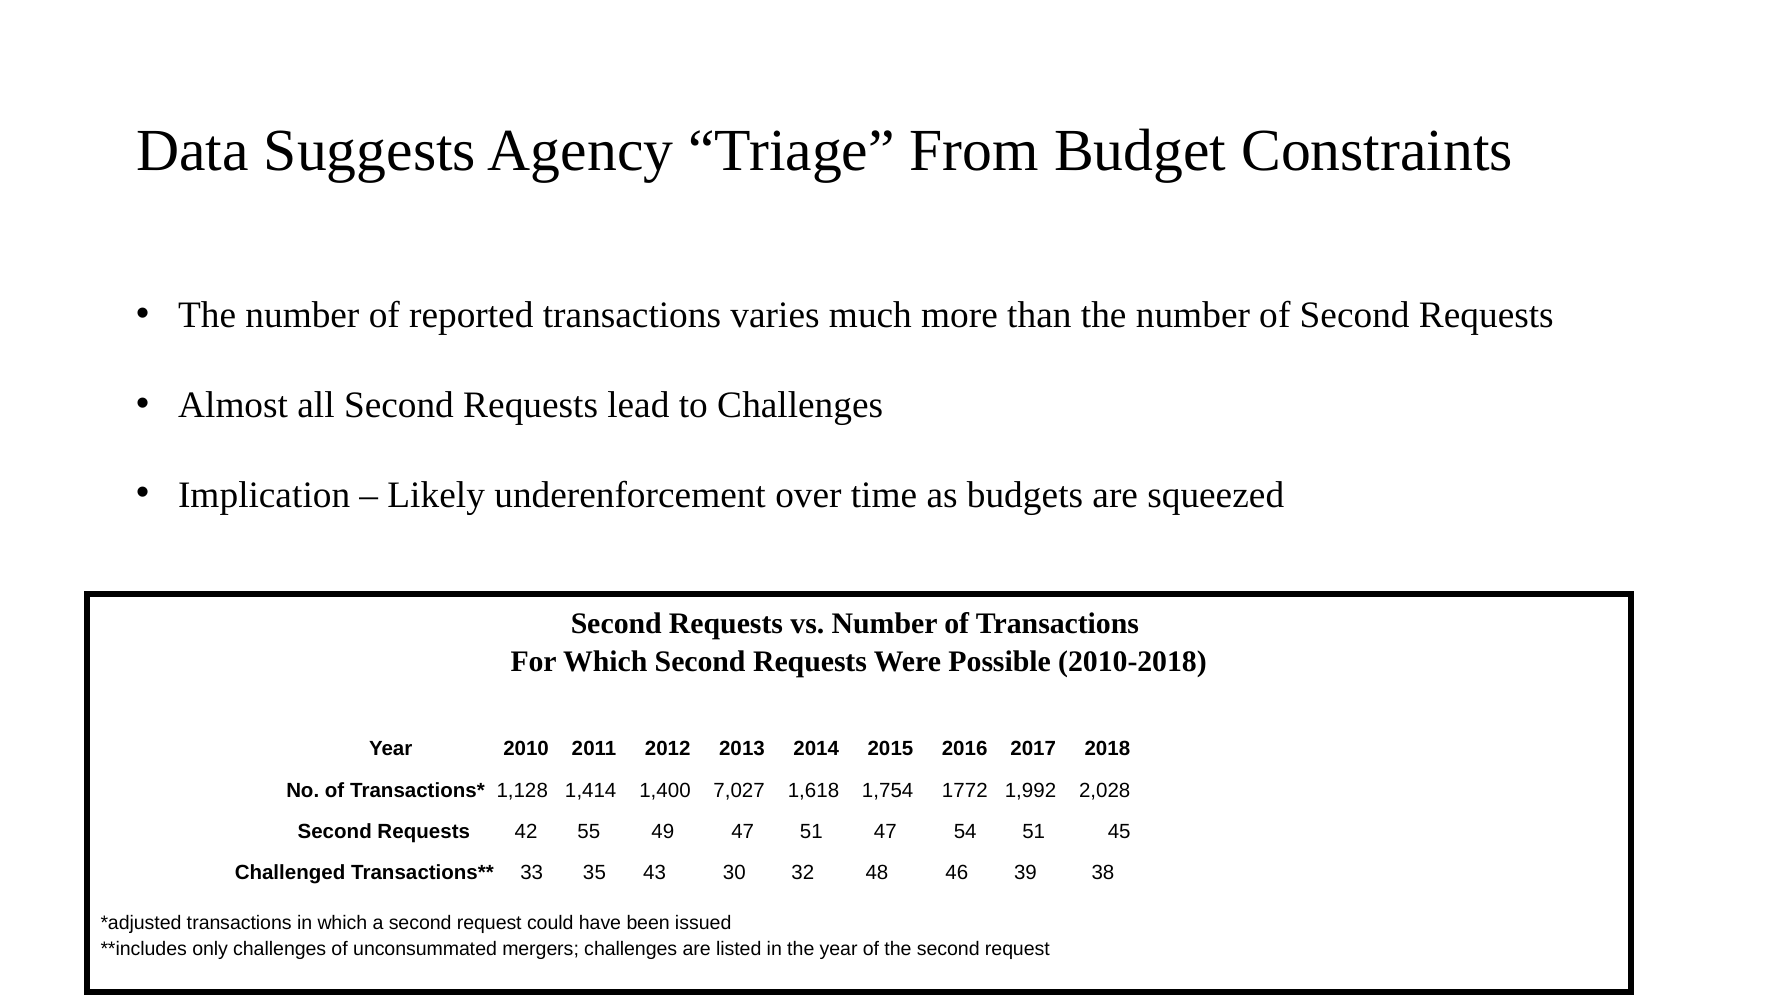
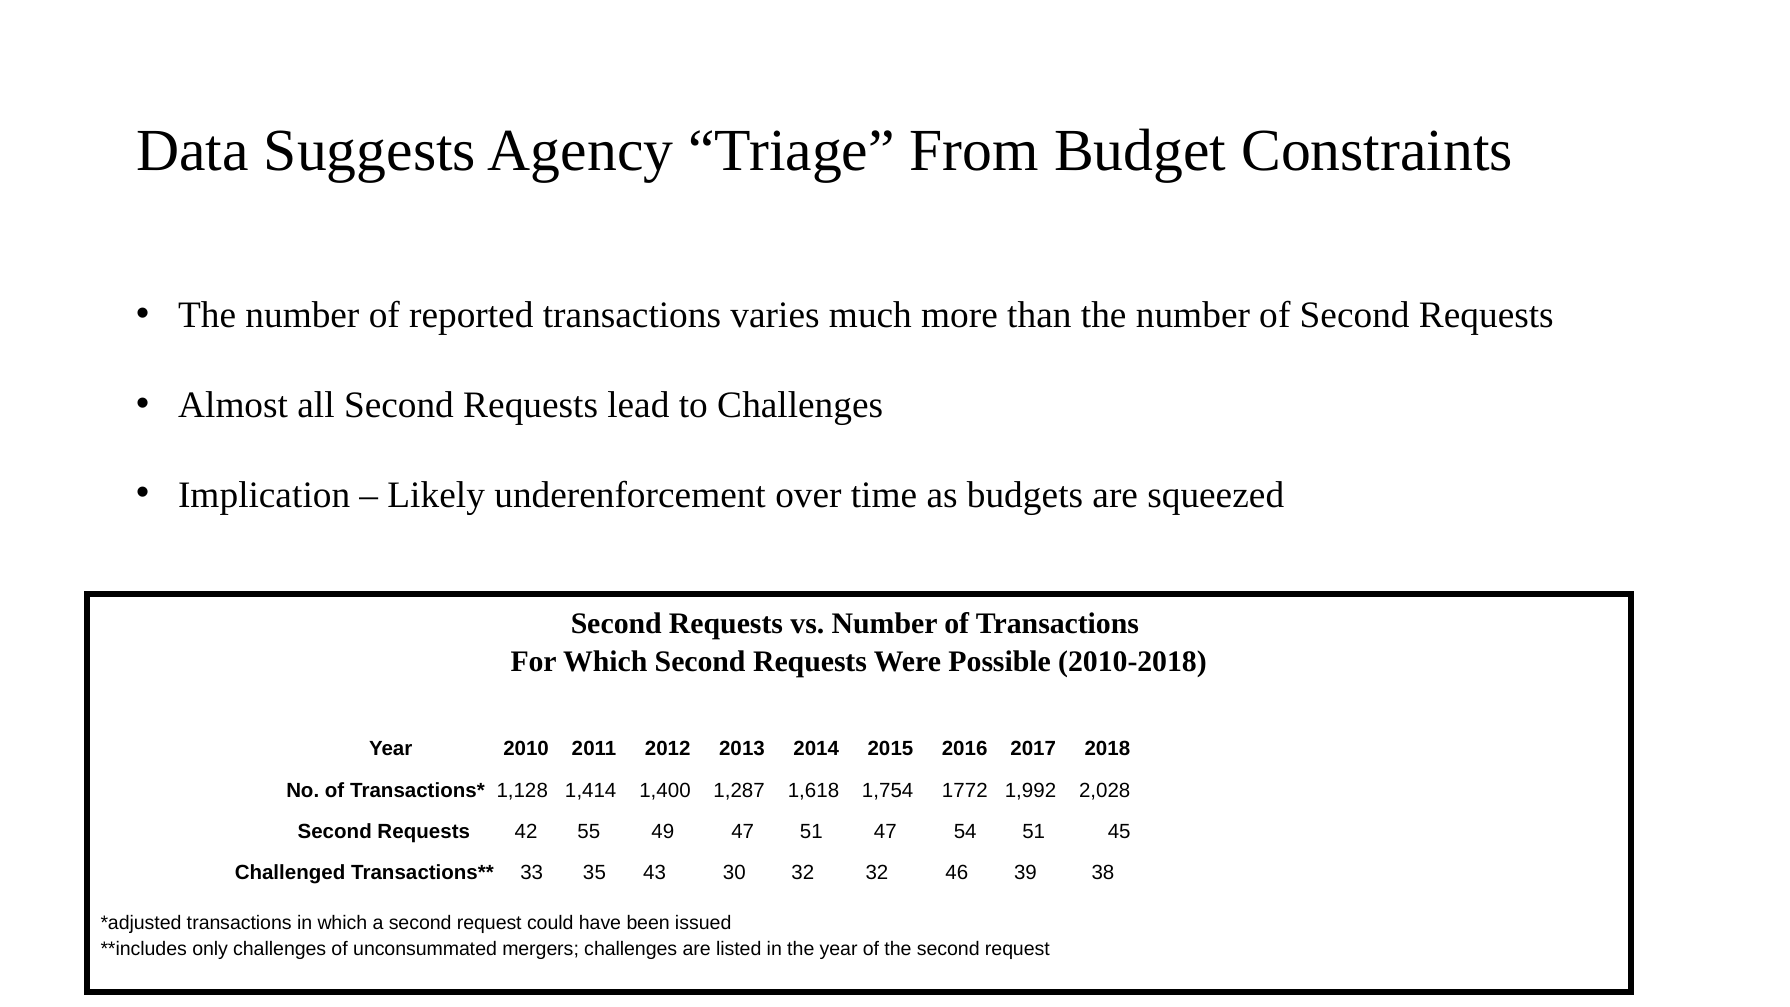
7,027: 7,027 -> 1,287
32 48: 48 -> 32
